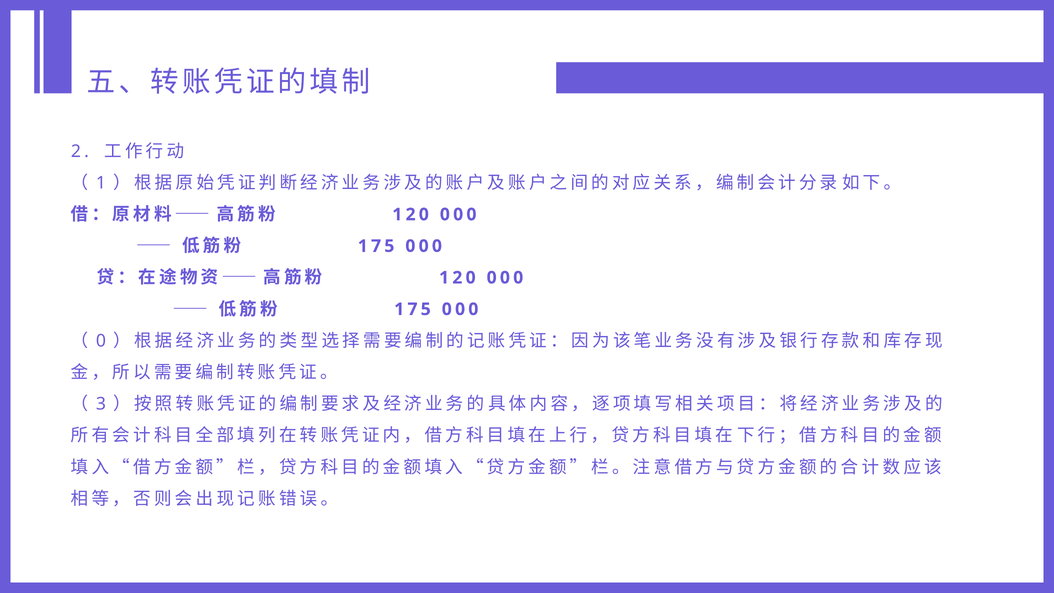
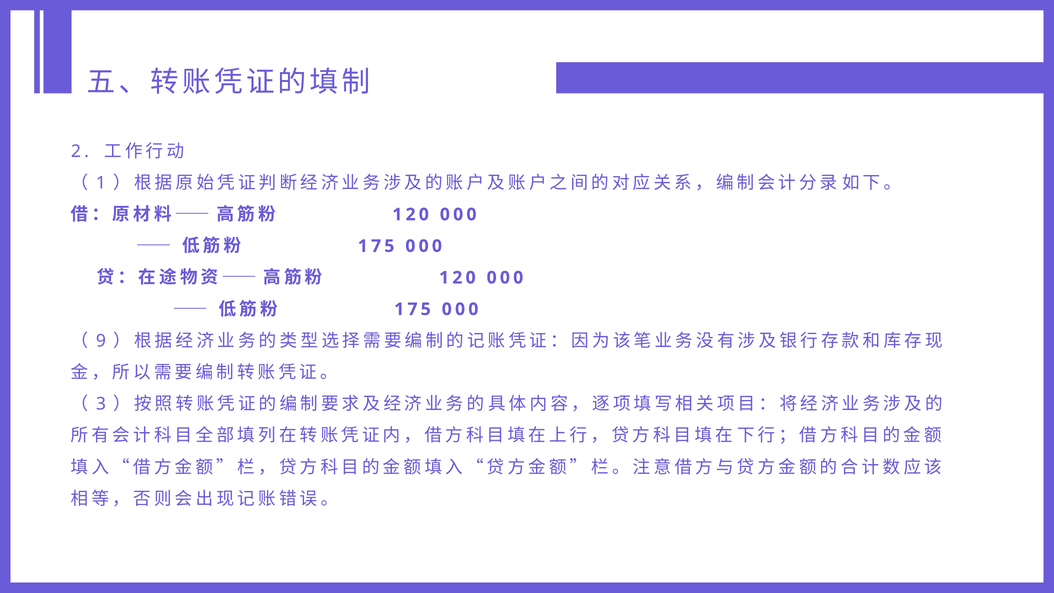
0: 0 -> 9
